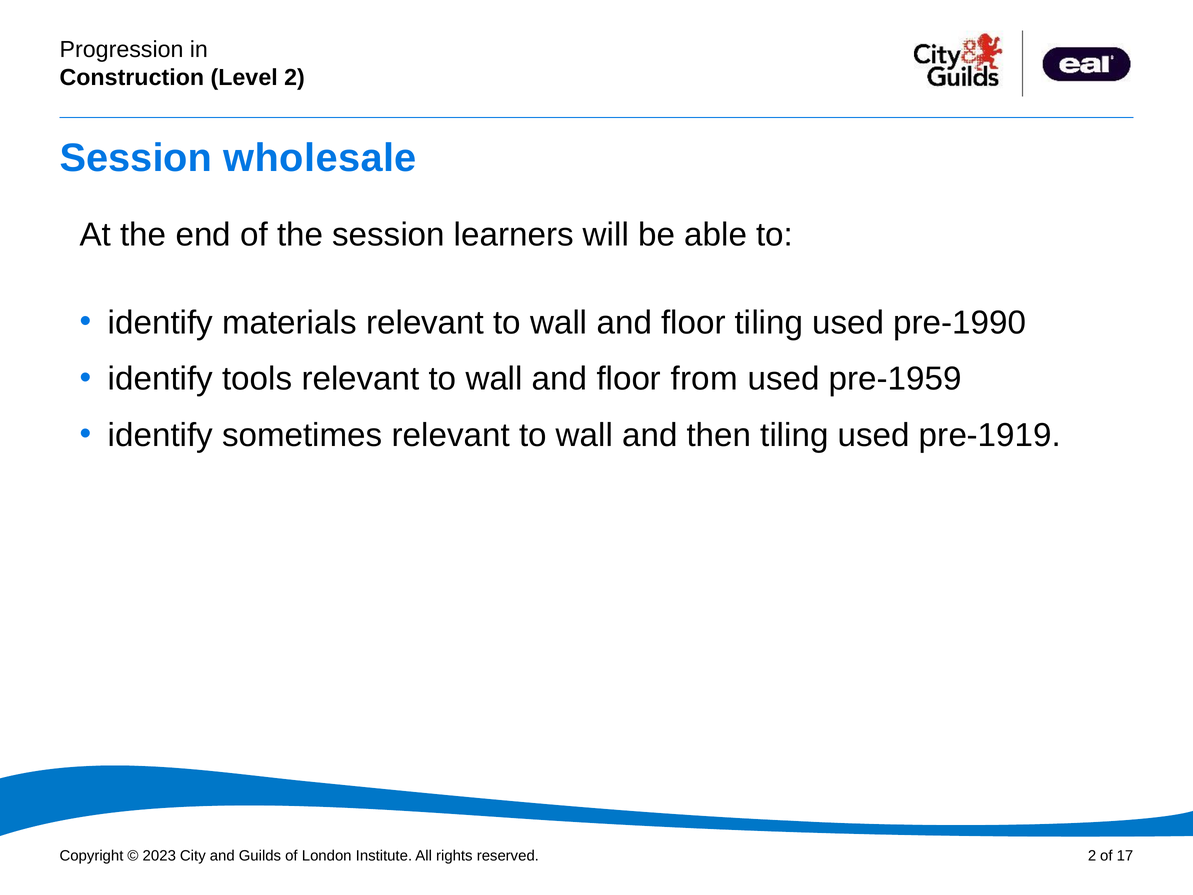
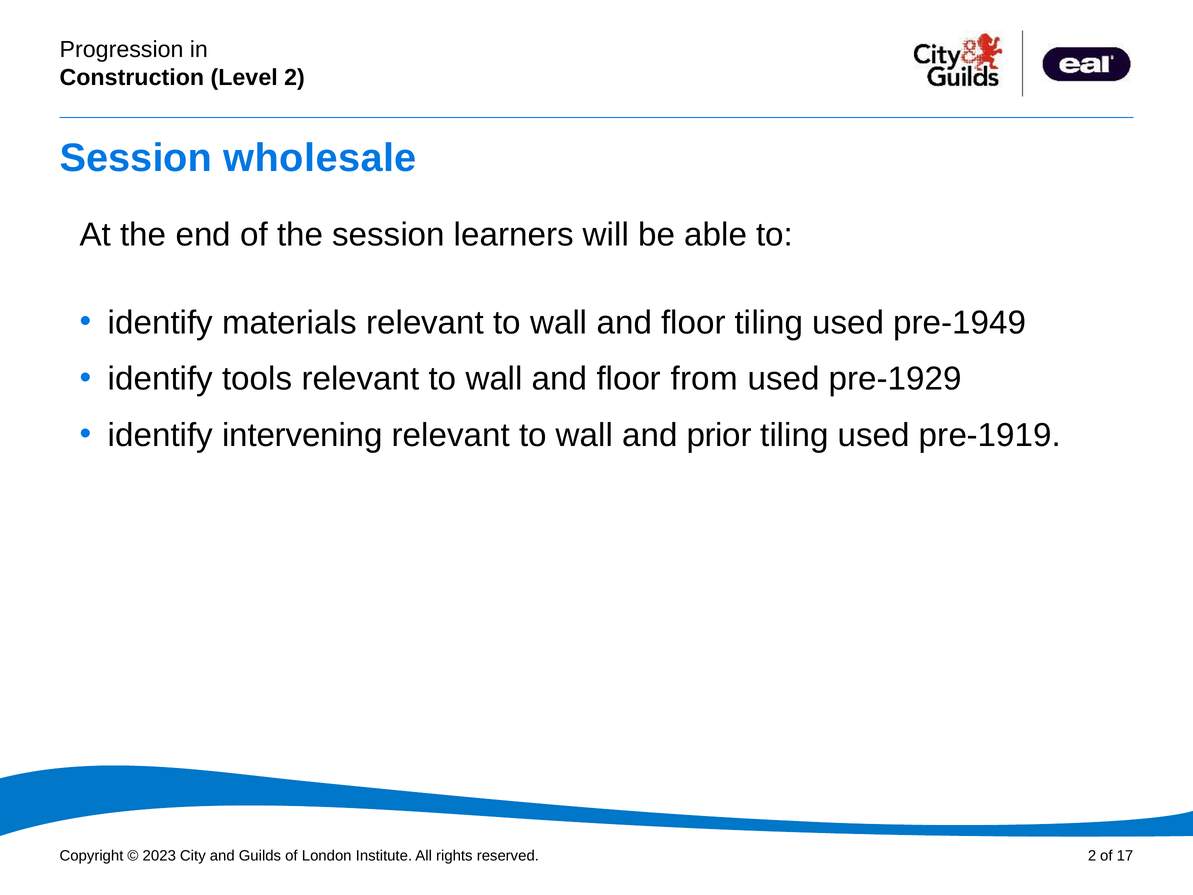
pre-1990: pre-1990 -> pre-1949
pre-1959: pre-1959 -> pre-1929
sometimes: sometimes -> intervening
then: then -> prior
